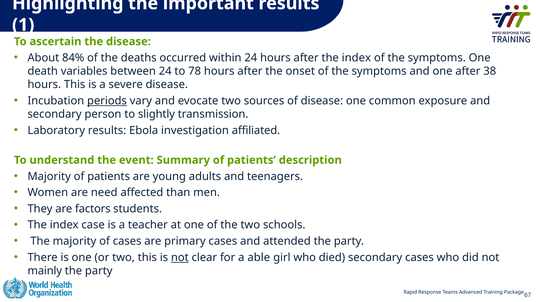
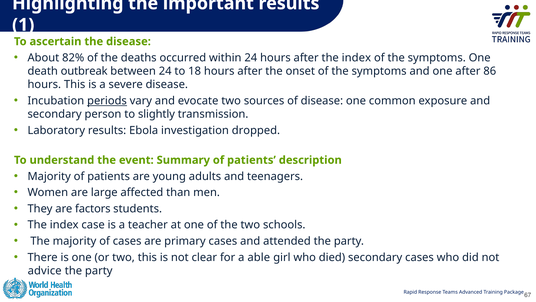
84%: 84% -> 82%
variables: variables -> outbreak
78: 78 -> 18
38: 38 -> 86
affiliated: affiliated -> dropped
need: need -> large
not at (180, 257) underline: present -> none
mainly: mainly -> advice
